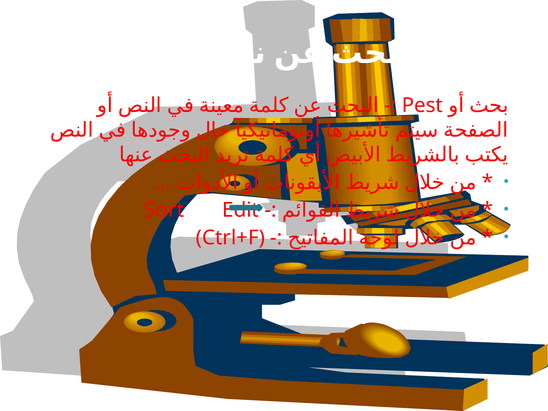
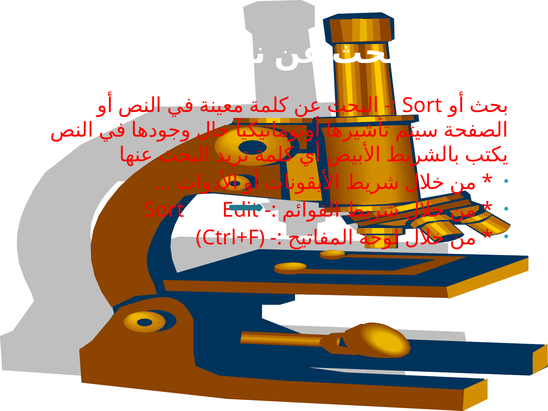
Pest at (422, 105): Pest -> Sort
